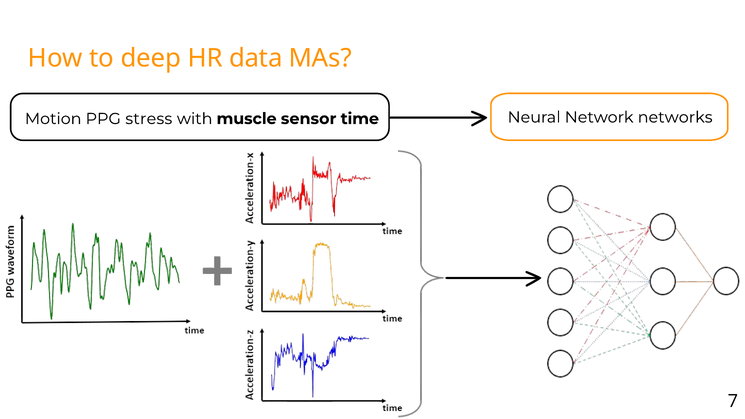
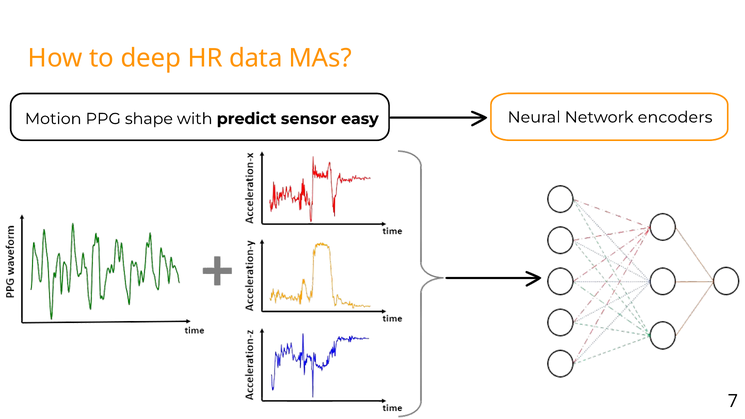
stress: stress -> shape
muscle: muscle -> predict
time: time -> easy
networks: networks -> encoders
